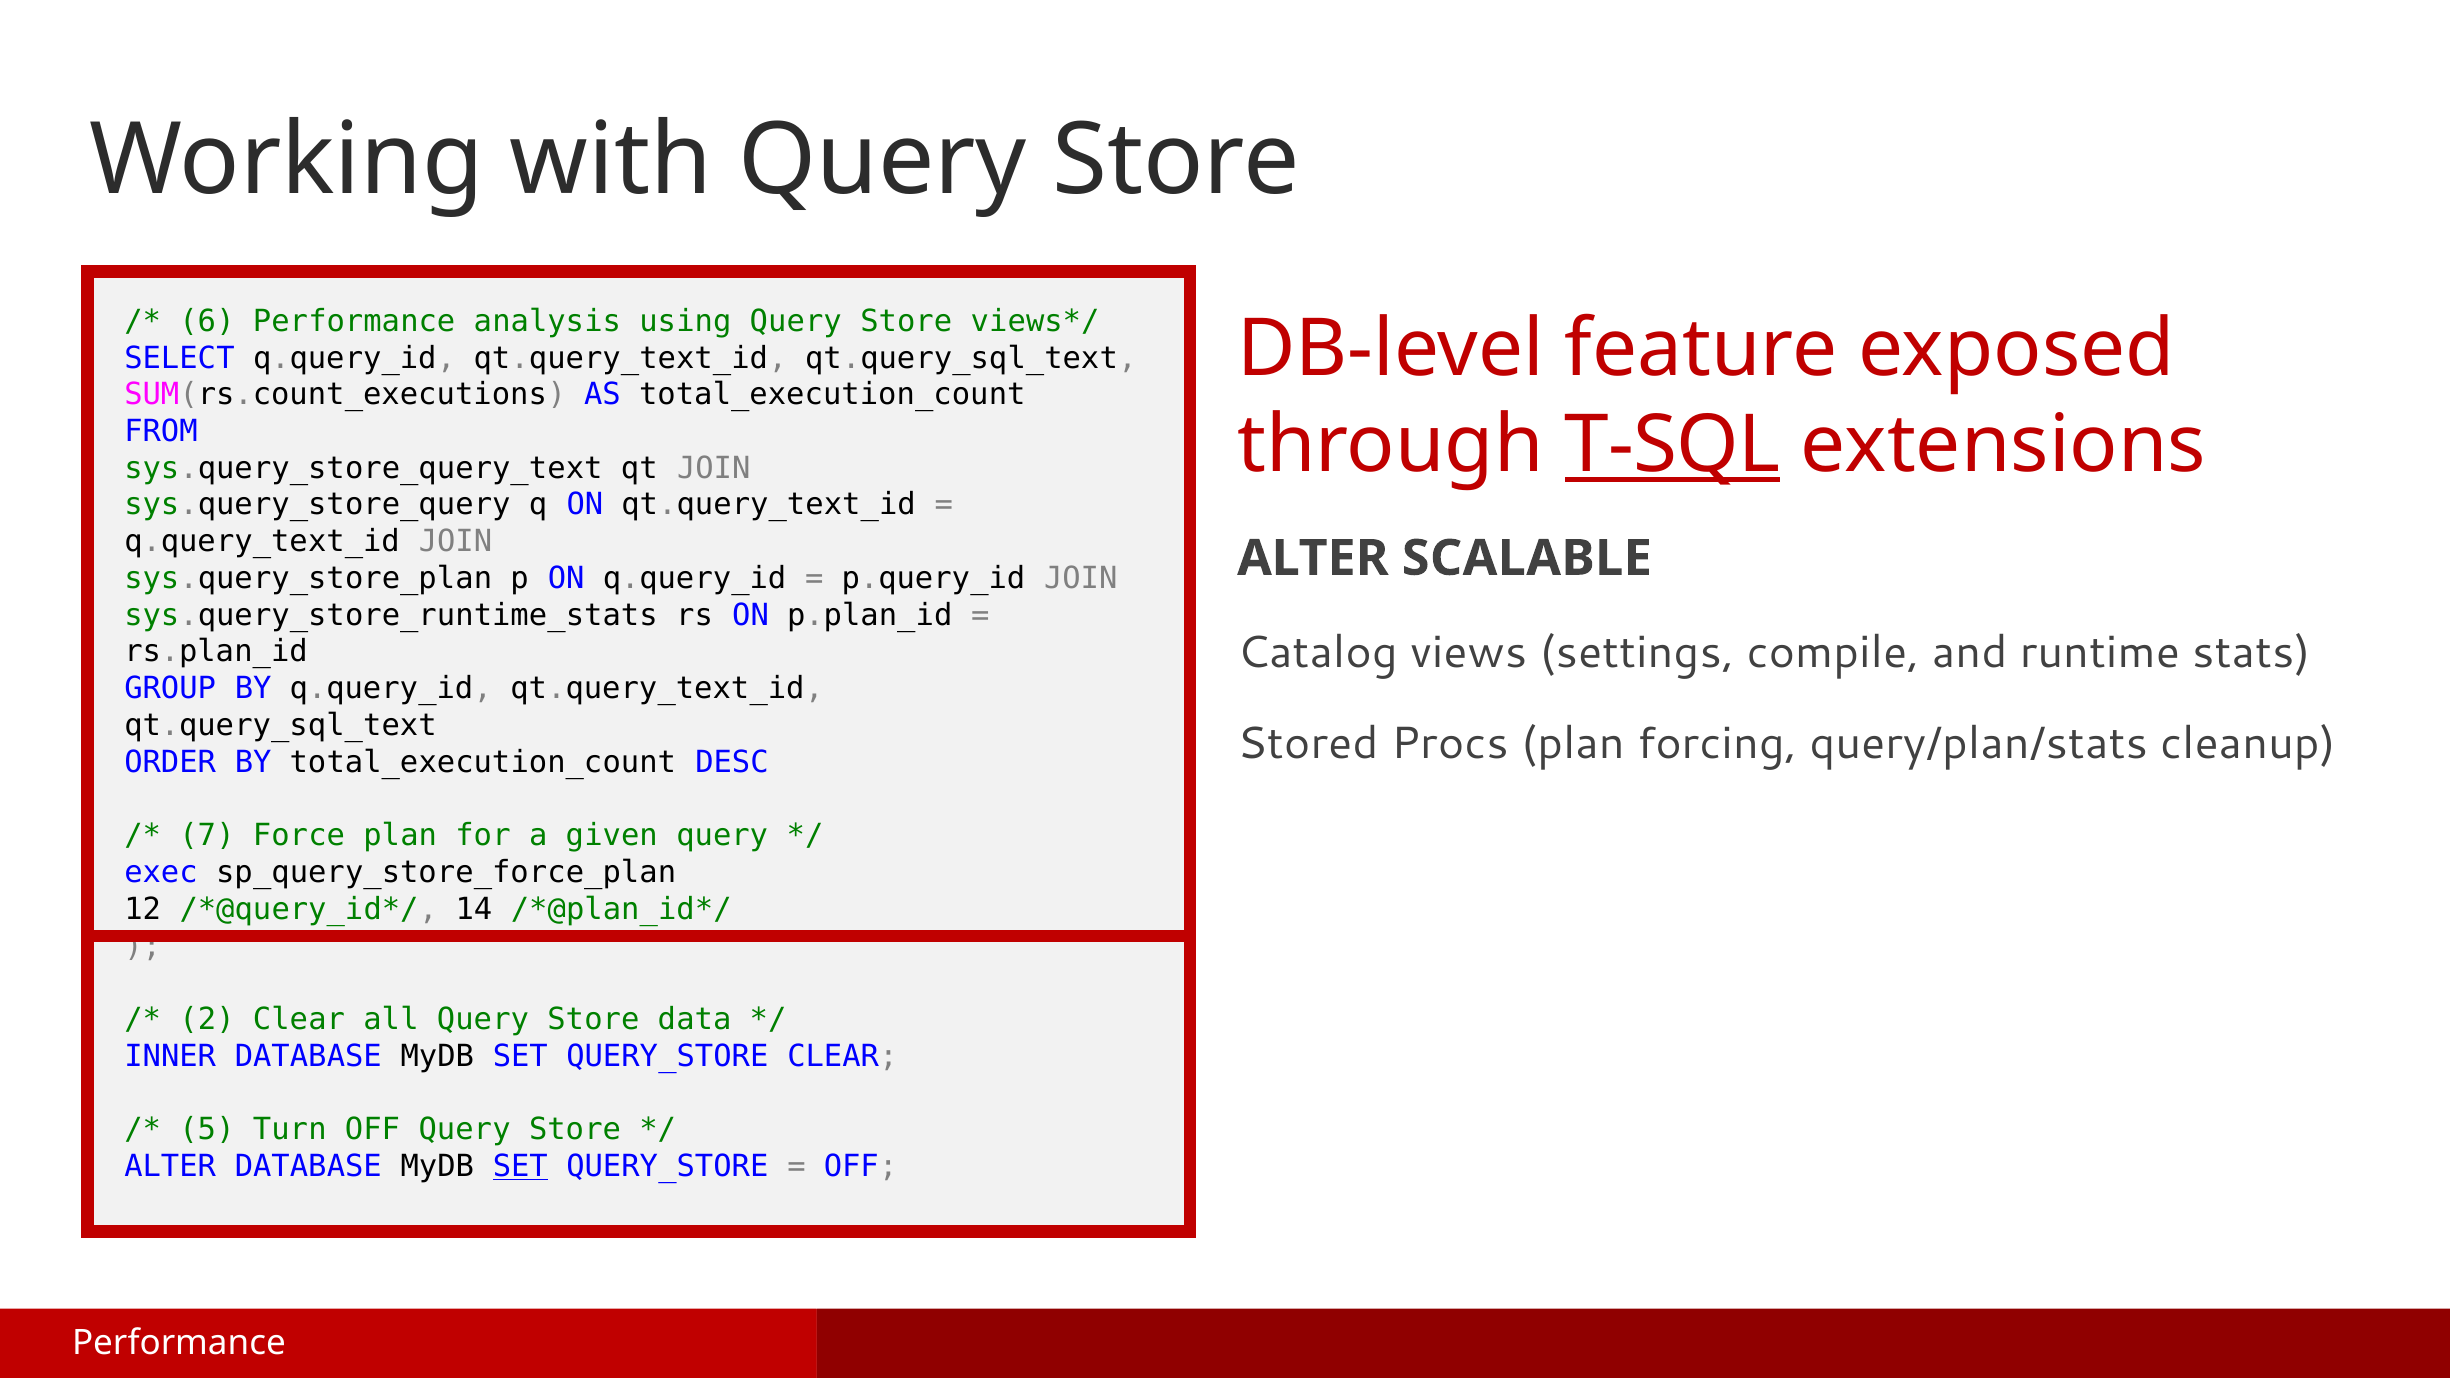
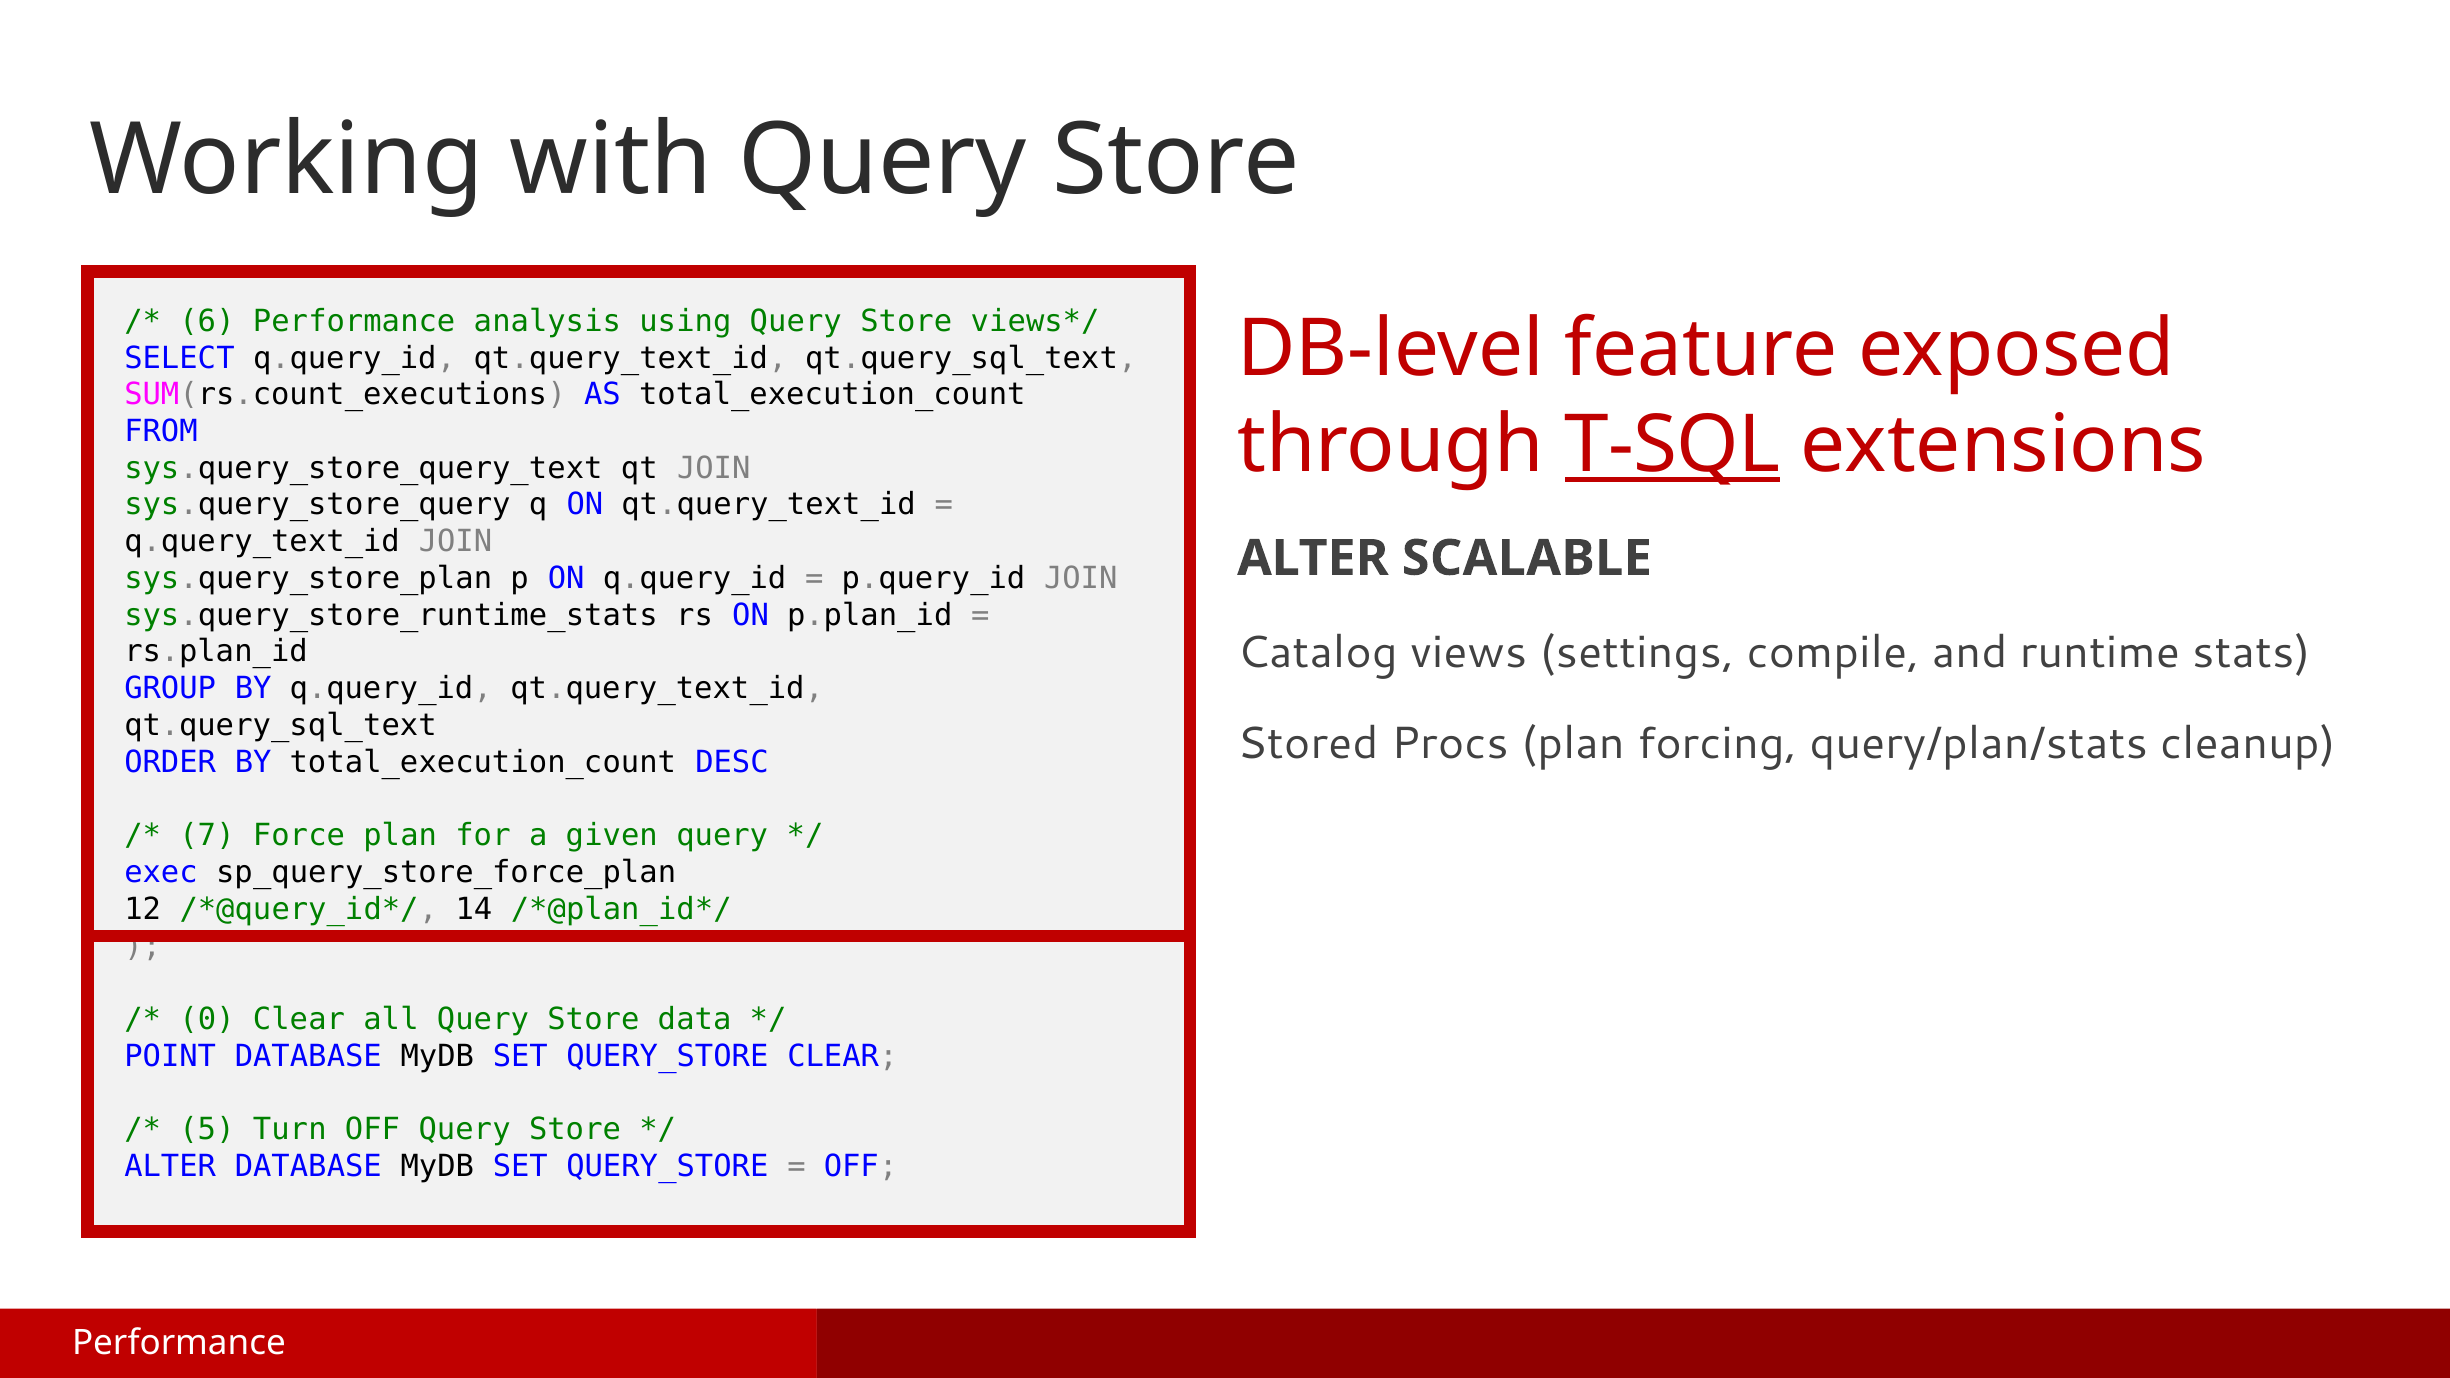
2 at (207, 1019): 2 -> 0
INNER: INNER -> POINT
SET at (520, 1166) underline: present -> none
